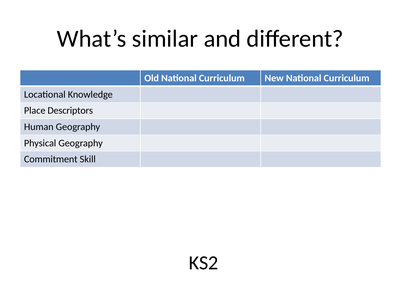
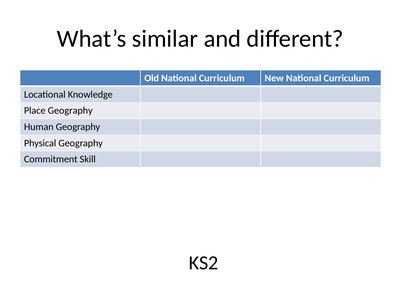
Place Descriptors: Descriptors -> Geography
